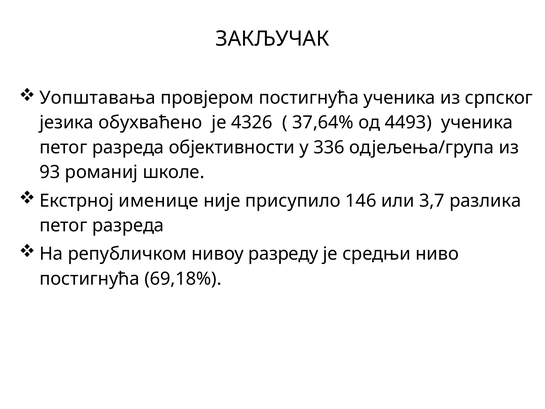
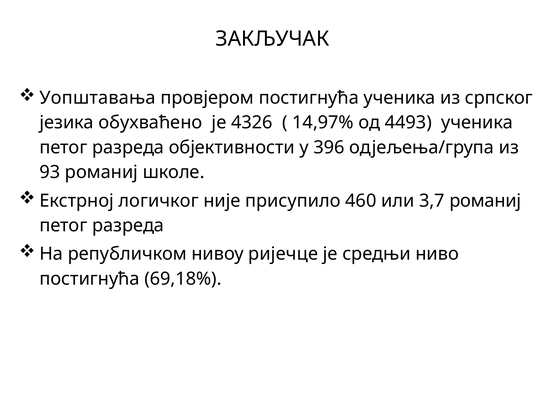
37,64%: 37,64% -> 14,97%
336: 336 -> 396
именице: именице -> логичког
146: 146 -> 460
3,7 разлика: разлика -> романиj
разреду: разреду -> ријечце
